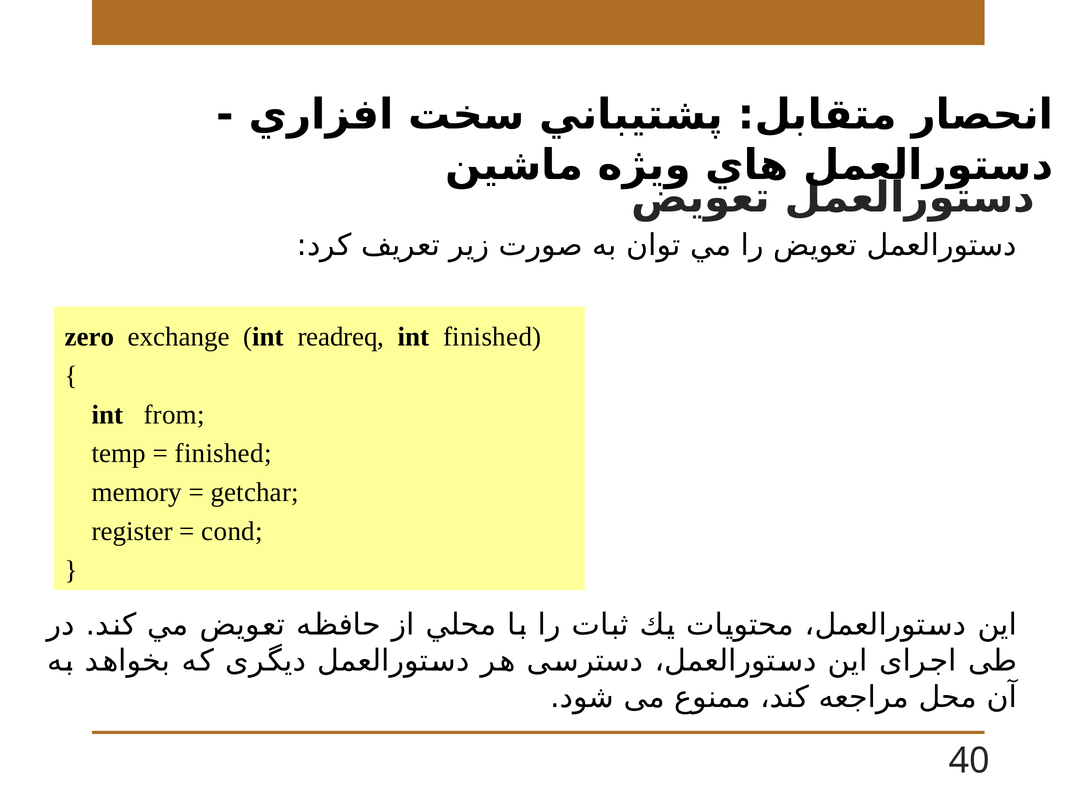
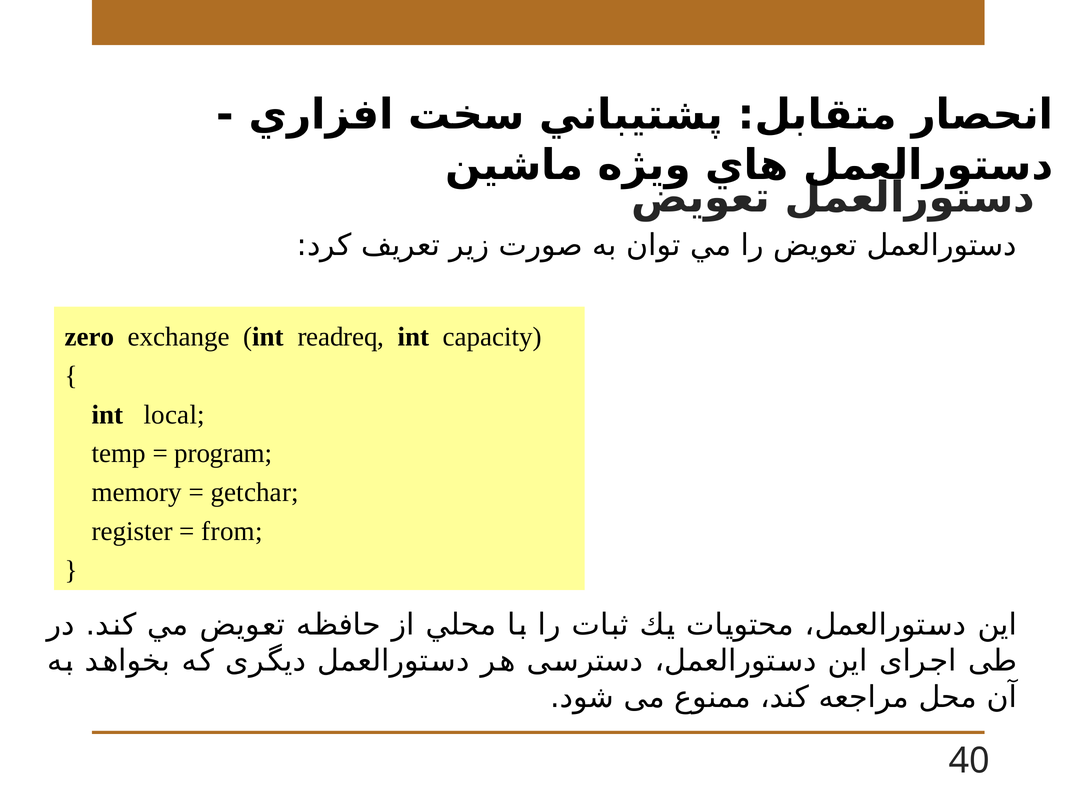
int finished: finished -> capacity
from: from -> local
finished at (223, 453): finished -> program
cond: cond -> from
